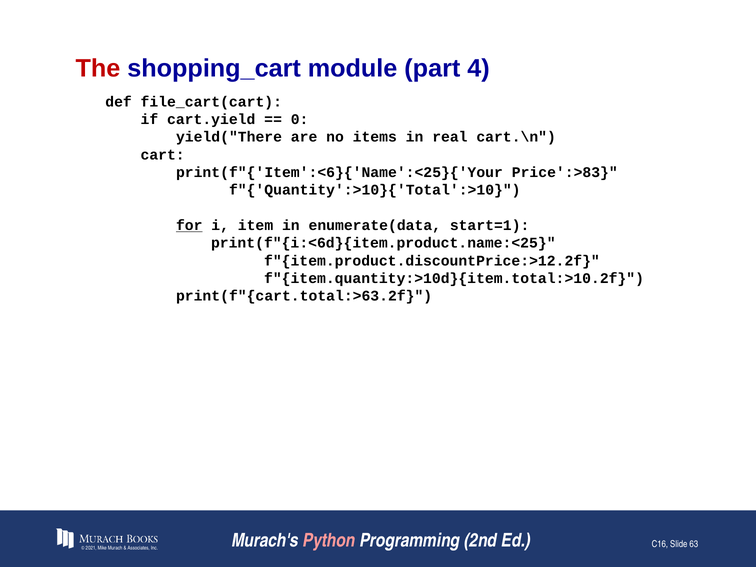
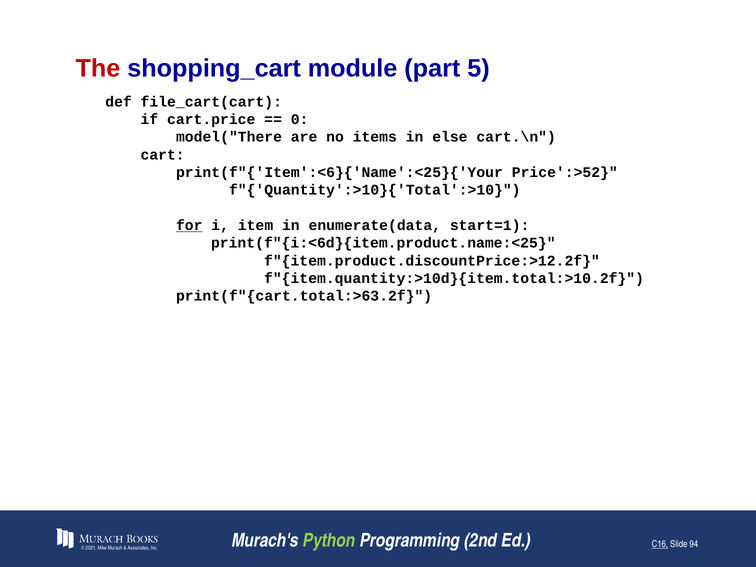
4: 4 -> 5
cart.yield: cart.yield -> cart.price
yield("There: yield("There -> model("There
real: real -> else
Price':>83: Price':>83 -> Price':>52
Python colour: pink -> light green
C16 underline: none -> present
63: 63 -> 94
